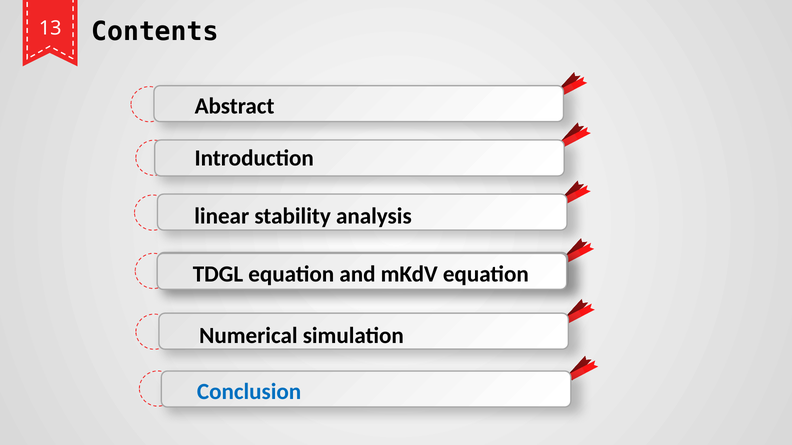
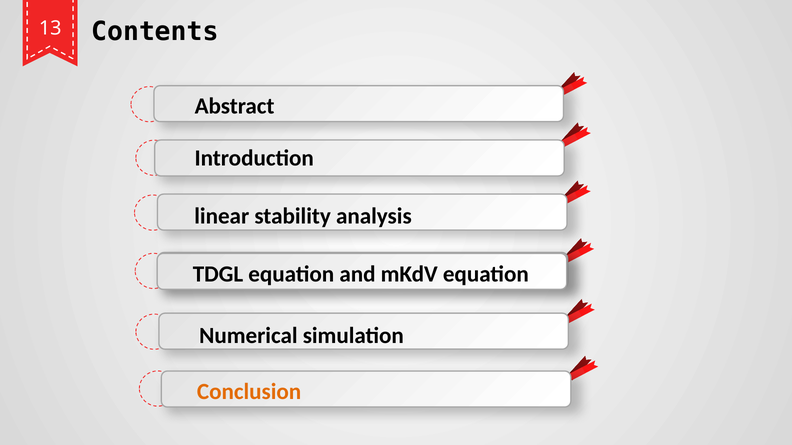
Conclusion colour: blue -> orange
